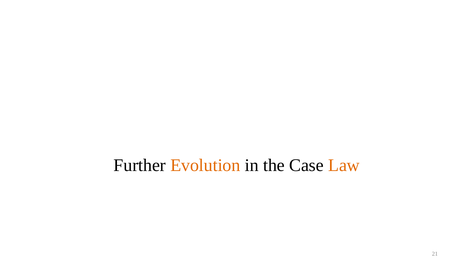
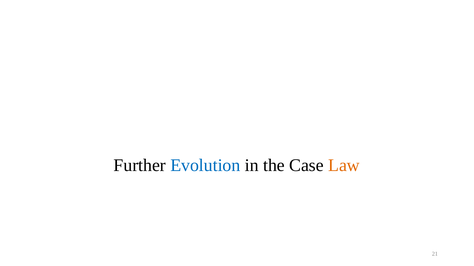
Evolution colour: orange -> blue
